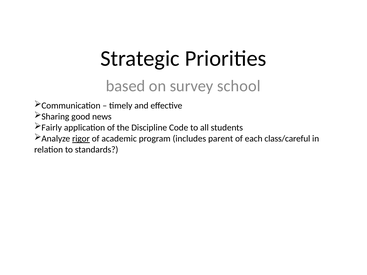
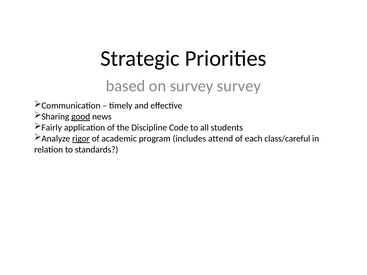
survey school: school -> survey
good underline: none -> present
parent: parent -> attend
